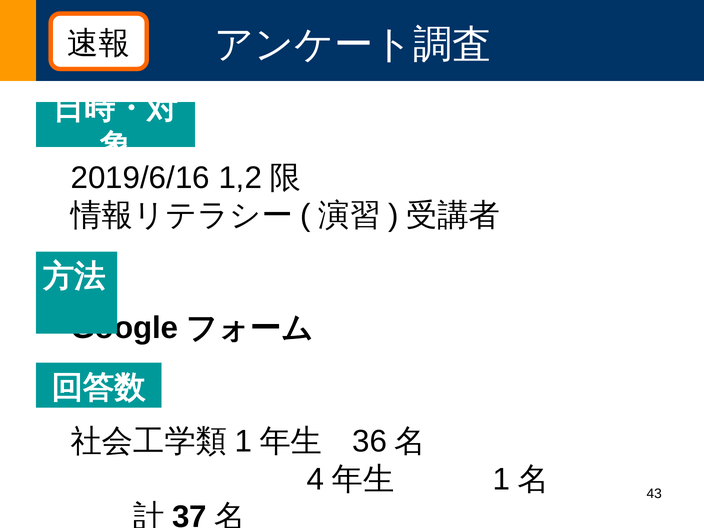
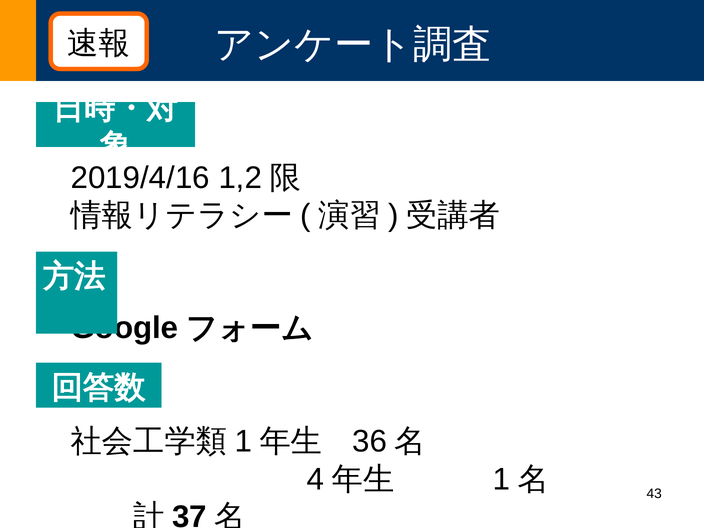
2019/6/16: 2019/6/16 -> 2019/4/16
